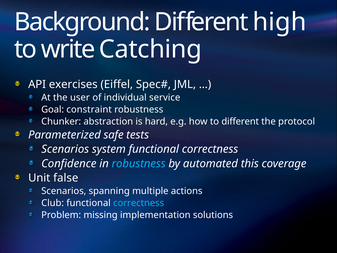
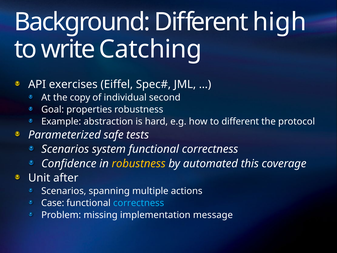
user: user -> copy
service: service -> second
constraint: constraint -> properties
Chunker: Chunker -> Example
robustness at (139, 163) colour: light blue -> yellow
false: false -> after
Club: Club -> Case
solutions: solutions -> message
